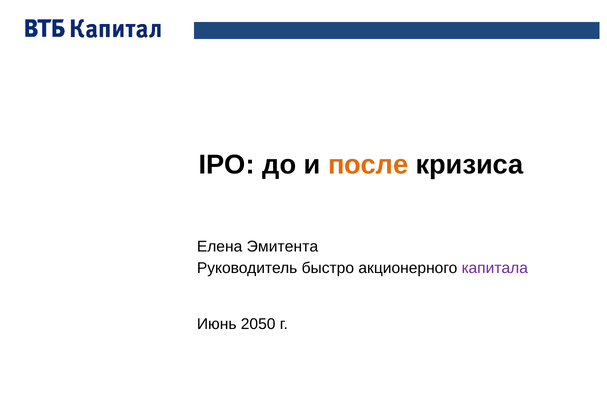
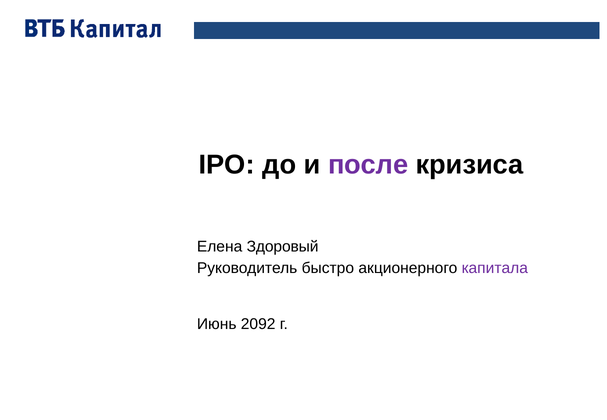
после colour: orange -> purple
Эмитента: Эмитента -> Здоровый
2050: 2050 -> 2092
